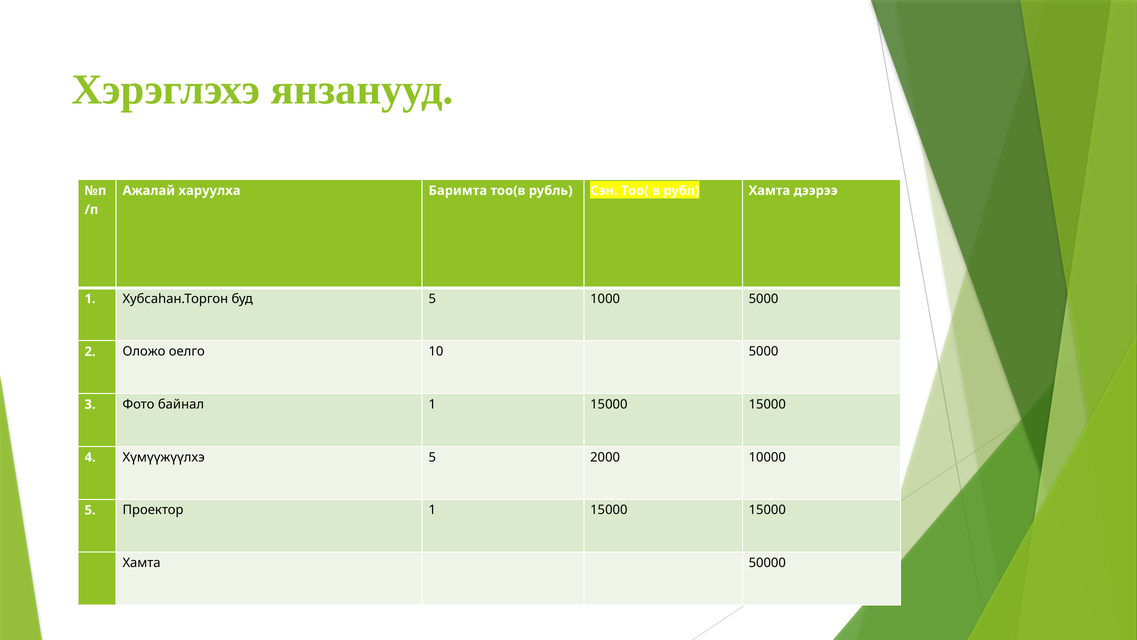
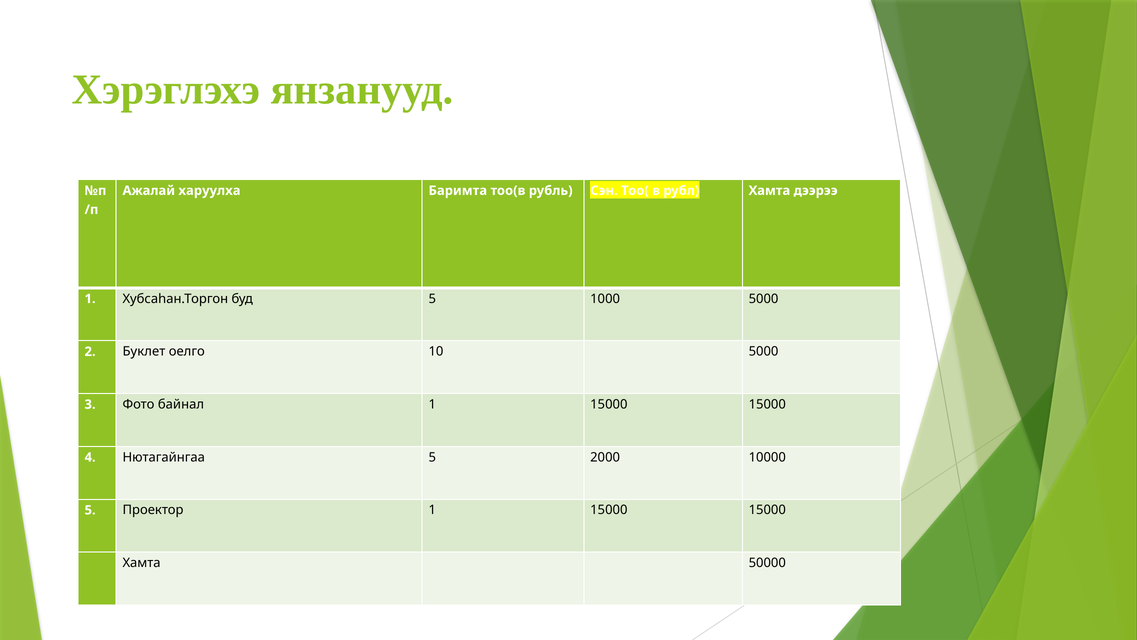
Оложо: Оложо -> Буклет
Хүмүүжүүлхэ: Хүмүүжүүлхэ -> Нютагайнгаа
